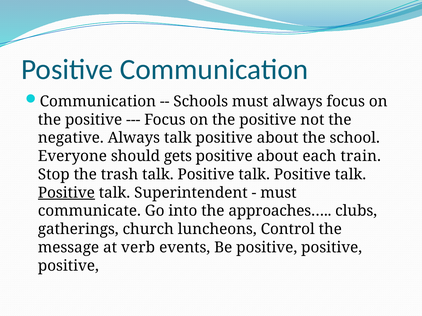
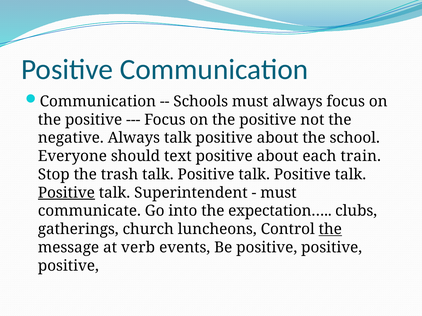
gets: gets -> text
approaches…: approaches… -> expectation…
the at (330, 230) underline: none -> present
